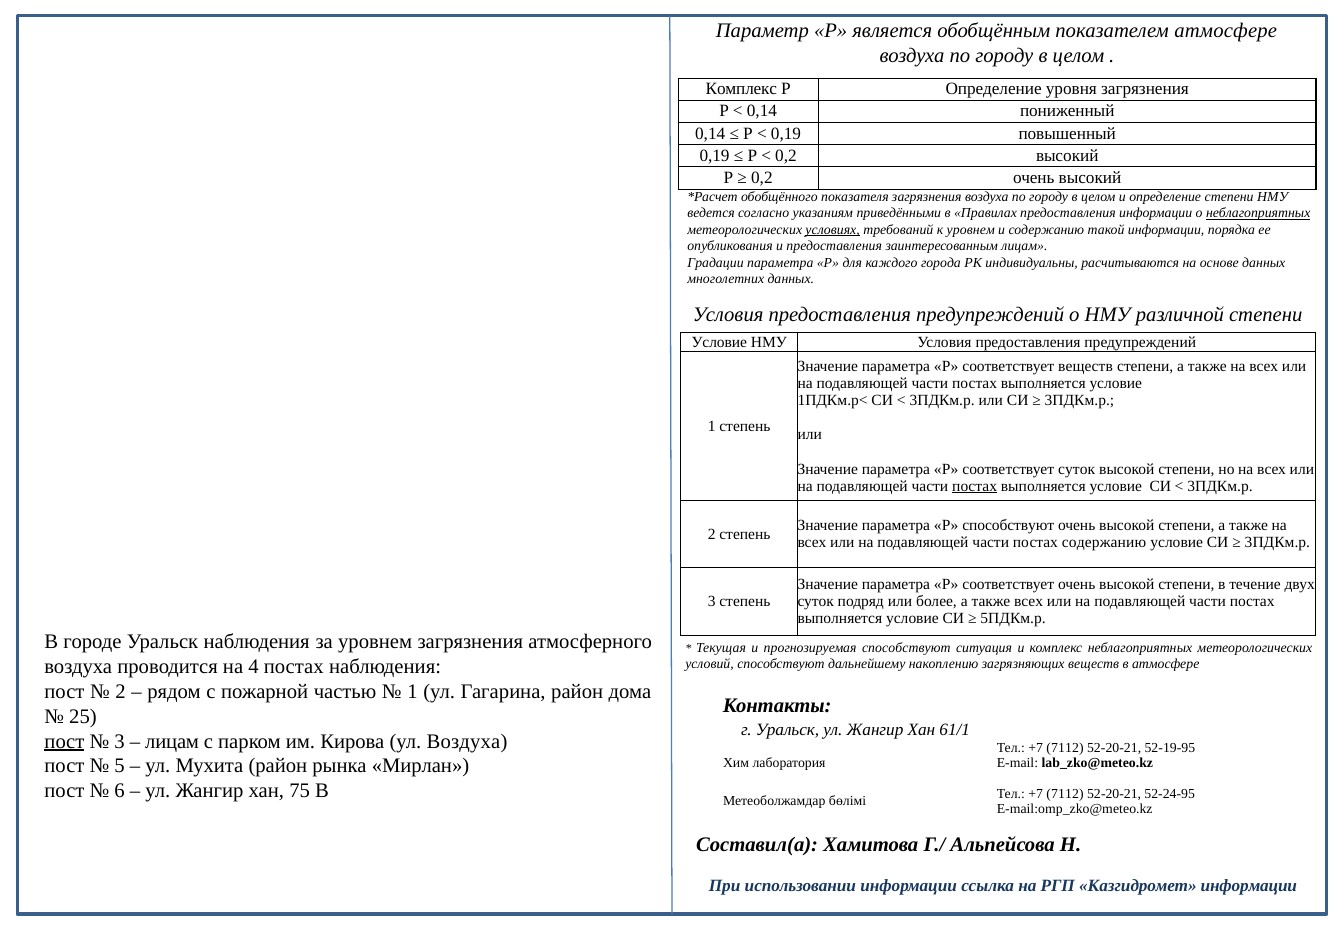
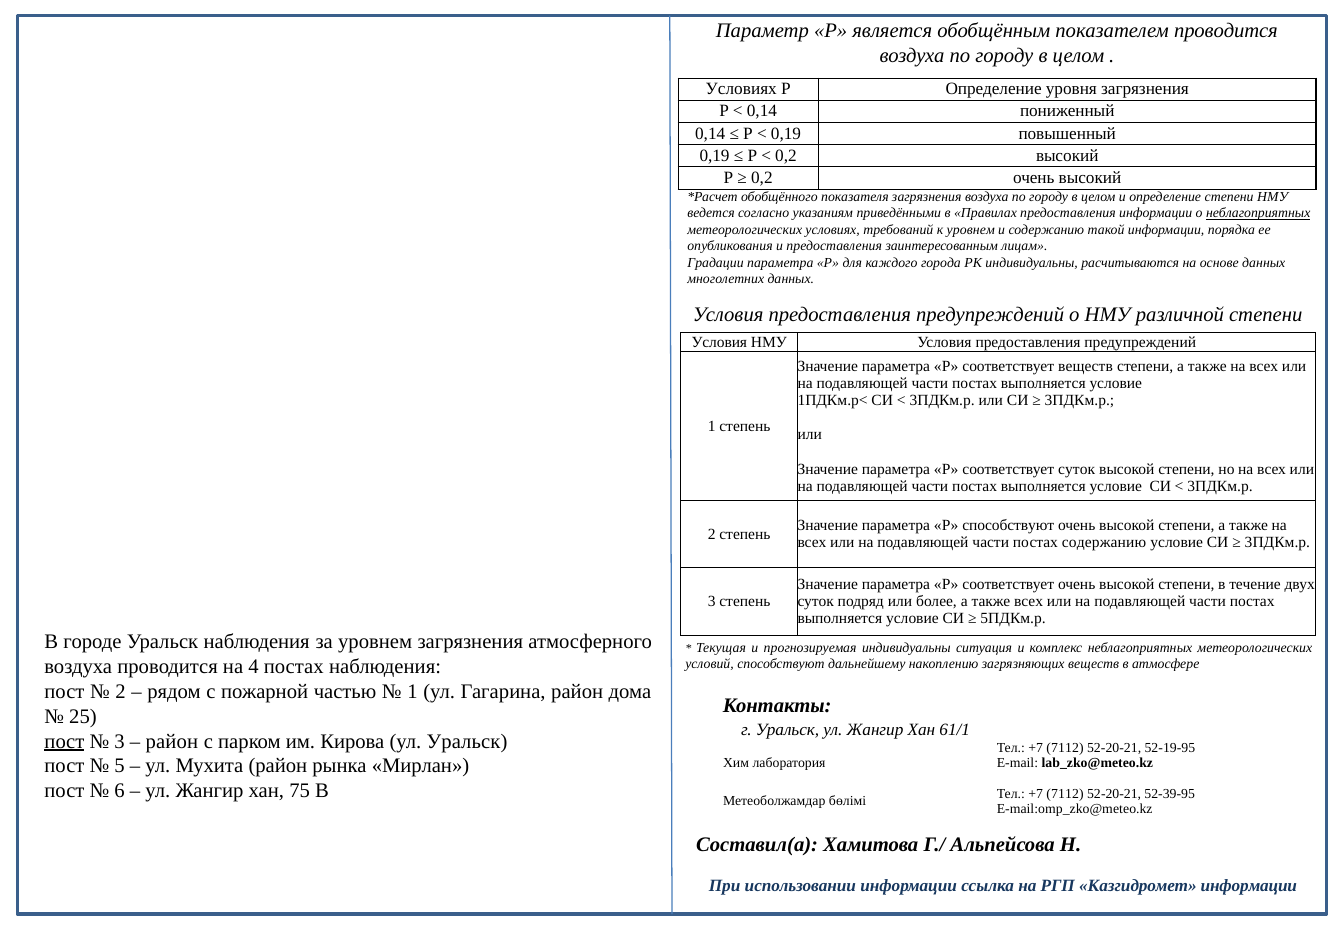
показателем атмосфере: атмосфере -> проводится
Комплекс at (741, 89): Комплекс -> Условиях
условиях at (833, 230) underline: present -> none
Условие at (719, 342): Условие -> Условия
постах at (975, 486) underline: present -> none
прогнозируемая способствуют: способствуют -> индивидуальны
лицам at (172, 742): лицам -> район
ул Воздуха: Воздуха -> Уральск
52-24-95: 52-24-95 -> 52-39-95
